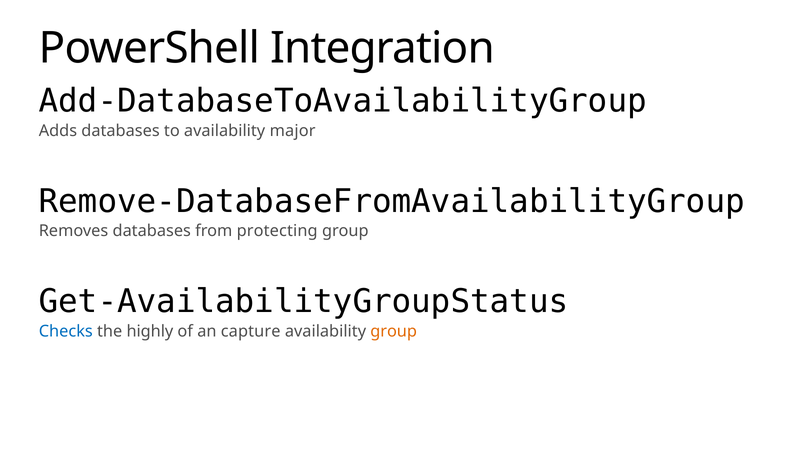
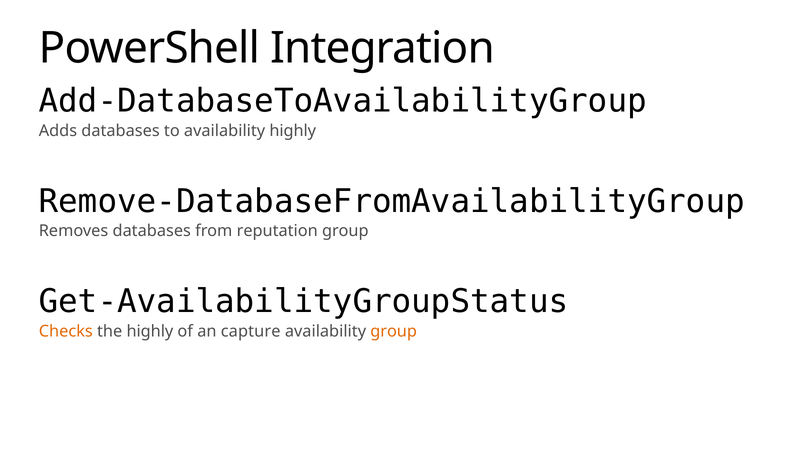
availability major: major -> highly
protecting: protecting -> reputation
Checks colour: blue -> orange
